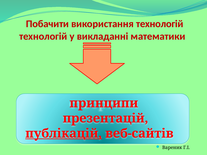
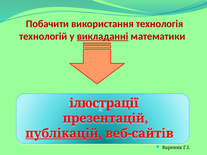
використання технологій: технологій -> технологія
викладанні underline: none -> present
принципи: принципи -> iлюстрацiї
